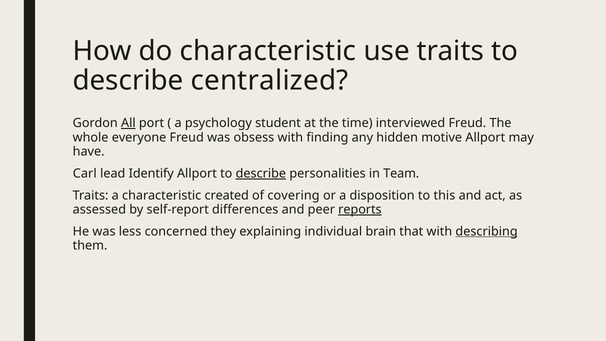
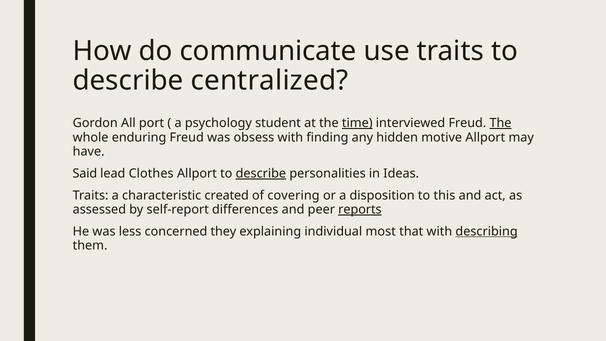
do characteristic: characteristic -> communicate
All underline: present -> none
time underline: none -> present
The at (501, 123) underline: none -> present
everyone: everyone -> enduring
Carl: Carl -> Said
Identify: Identify -> Clothes
Team: Team -> Ideas
brain: brain -> most
